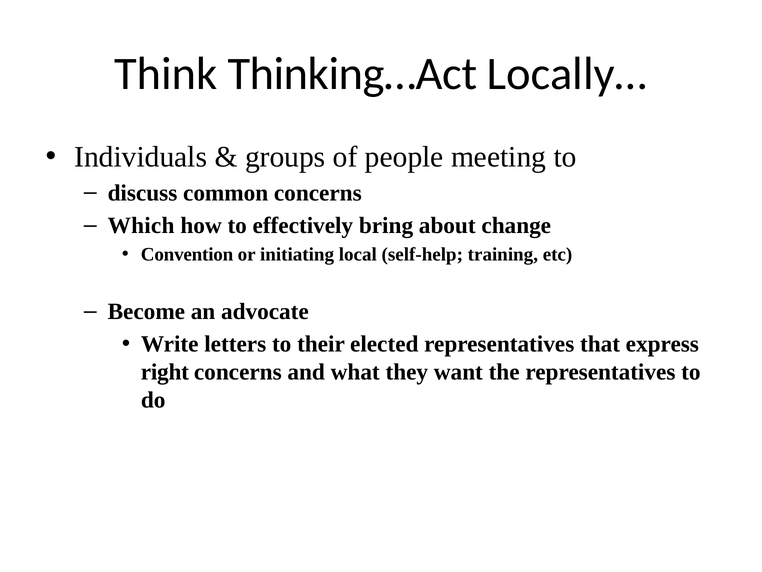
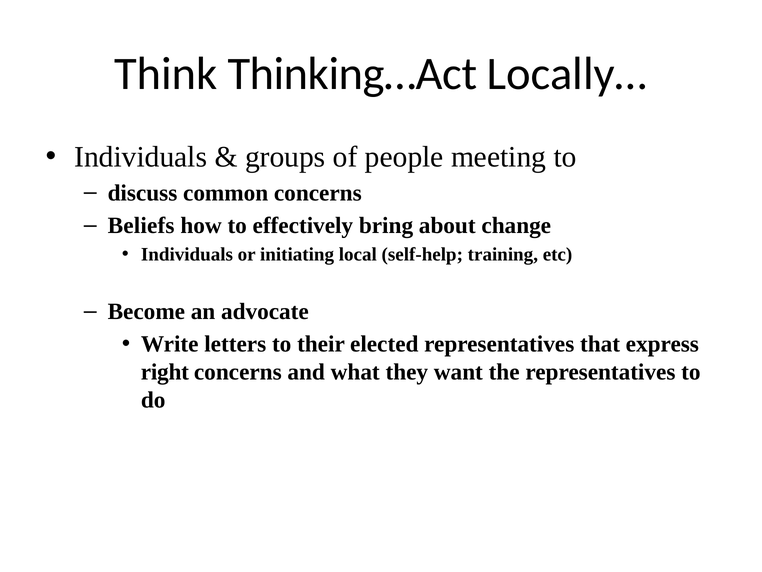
Which: Which -> Beliefs
Convention at (187, 254): Convention -> Individuals
